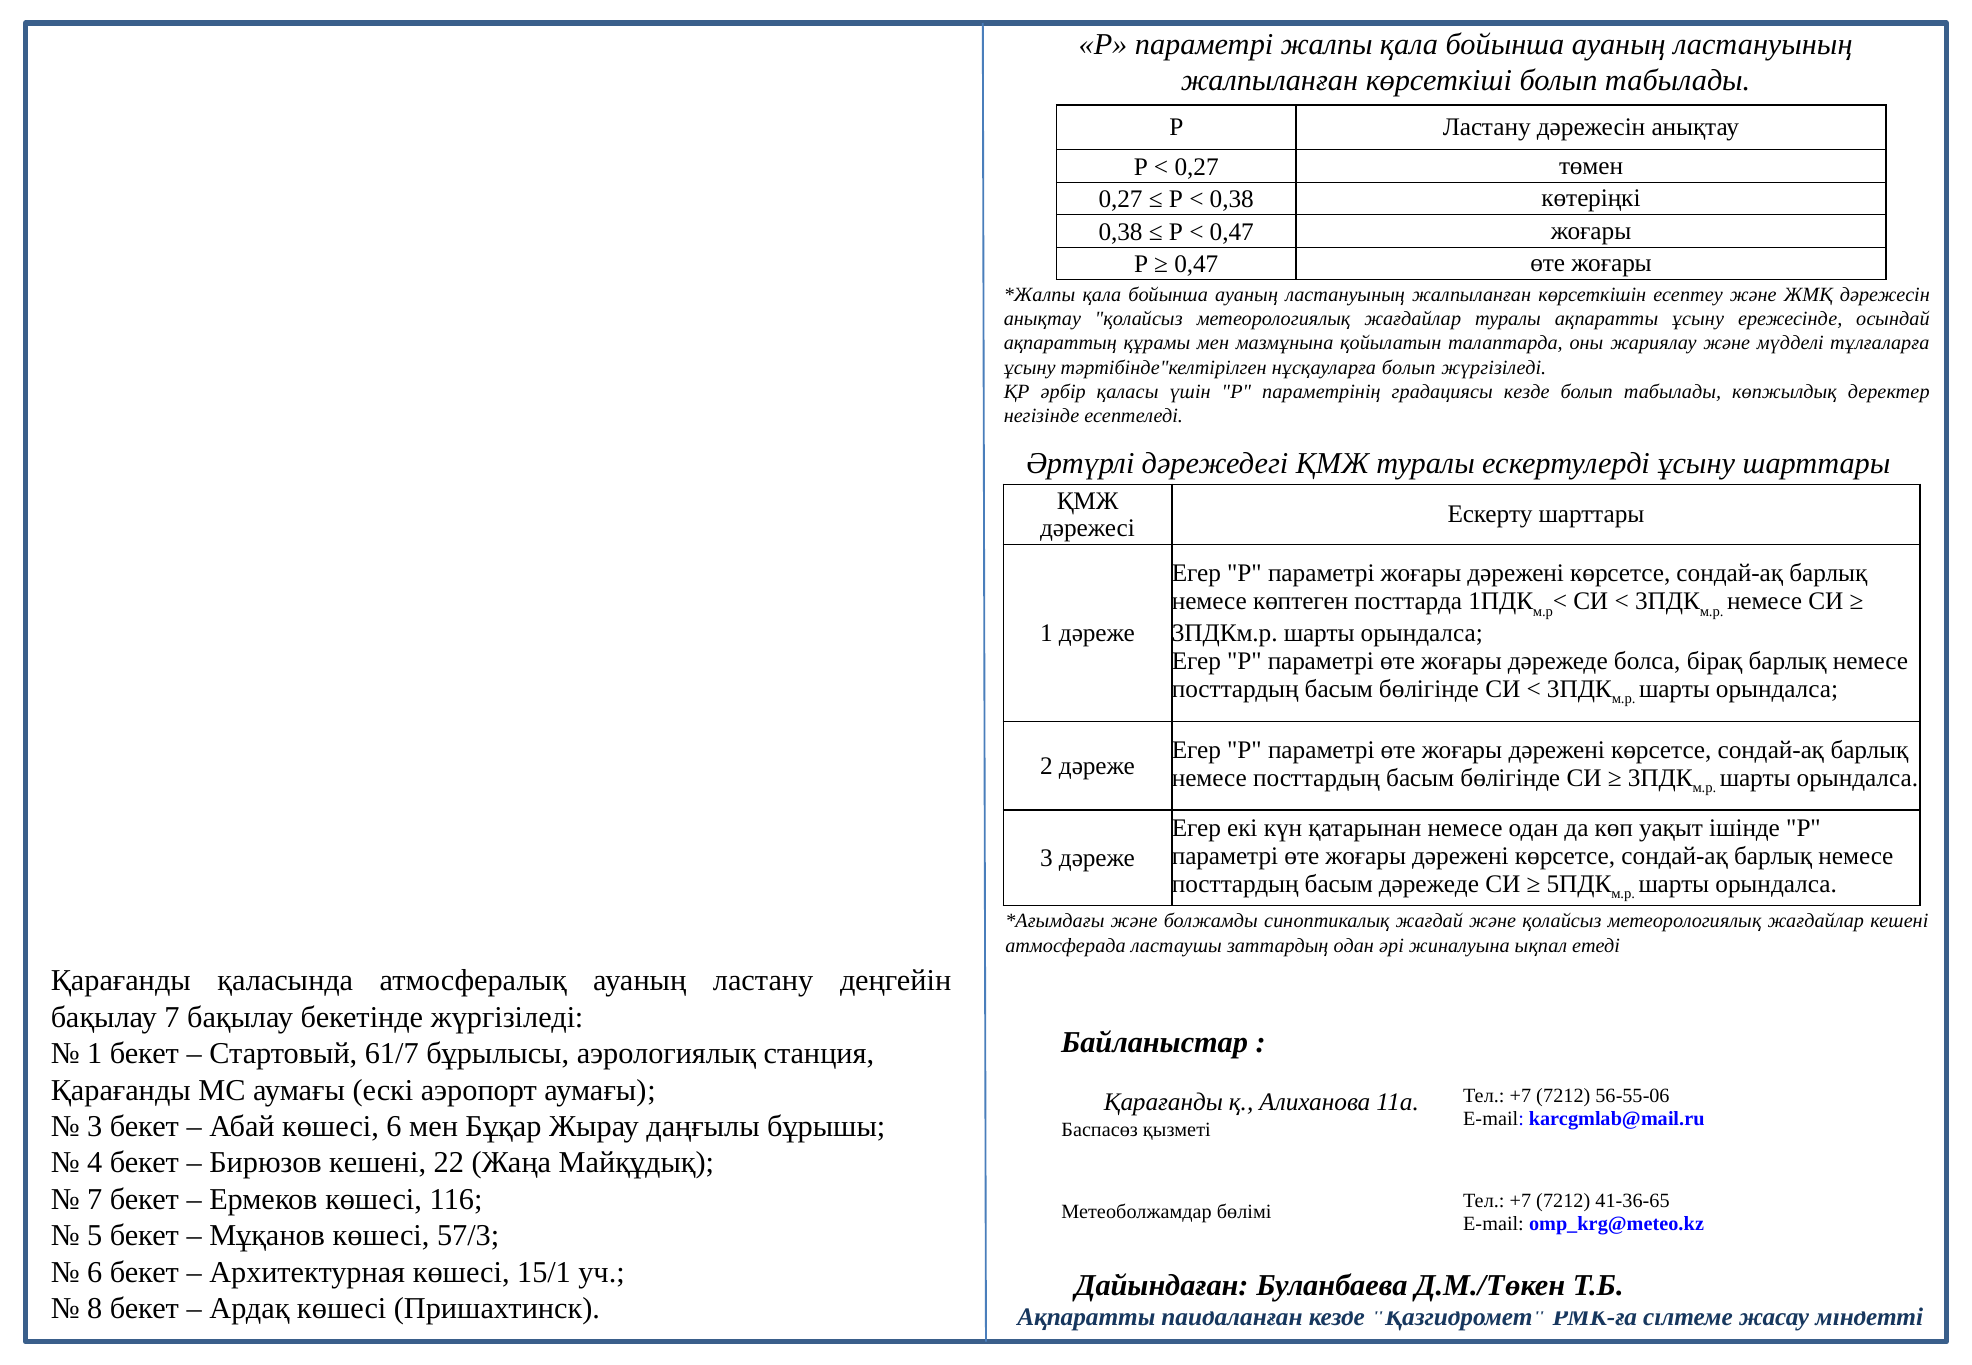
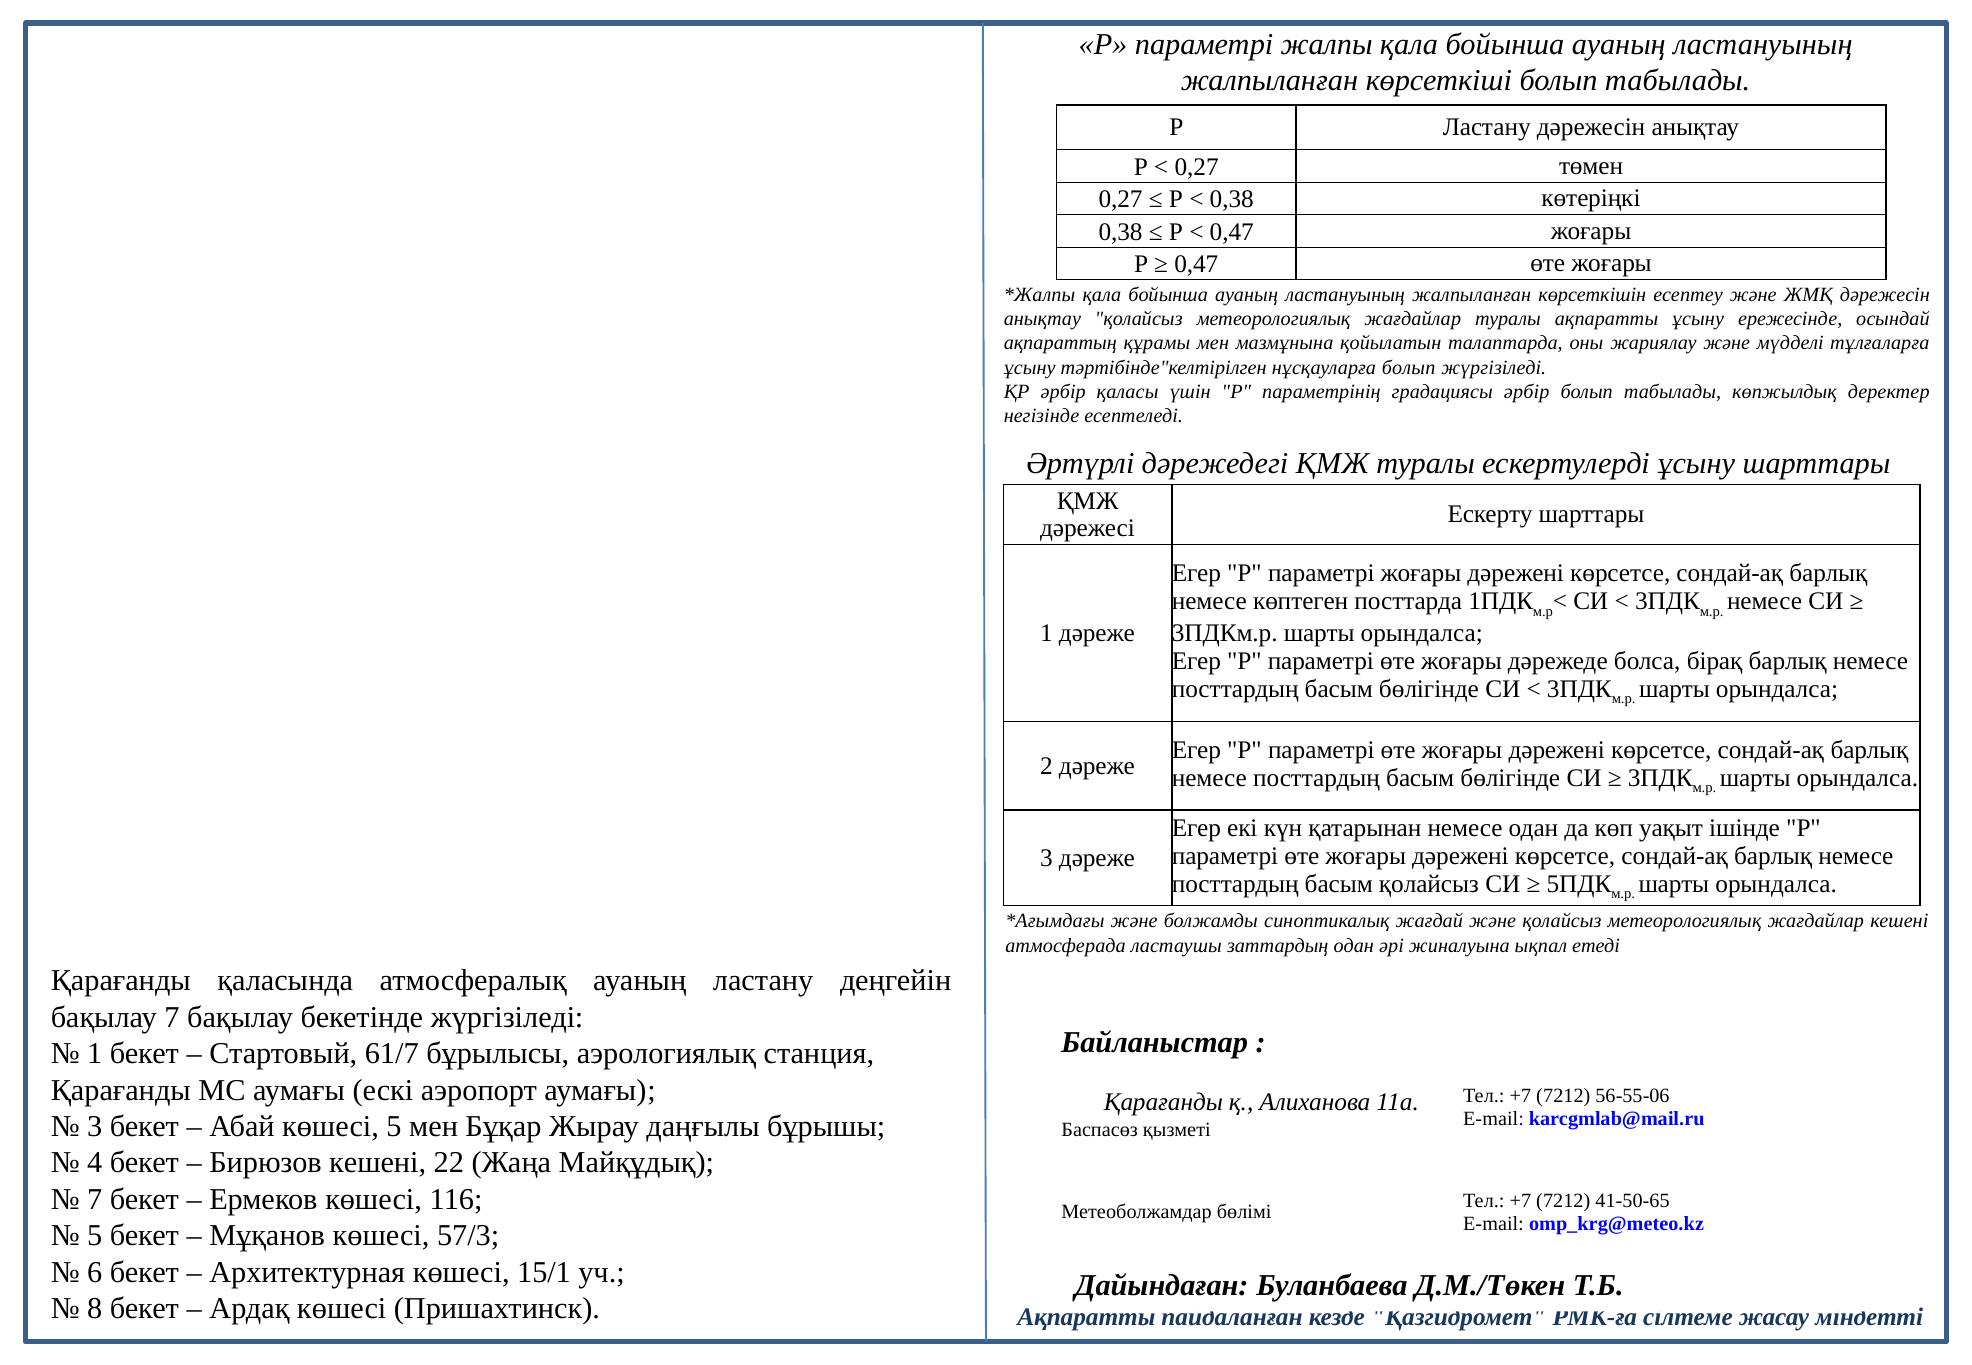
градациясы кезде: кезде -> әрбір
басым дәрежеде: дәрежеде -> қолайсыз
көшесі 6: 6 -> 5
41-36-65: 41-36-65 -> 41-50-65
